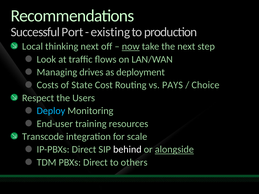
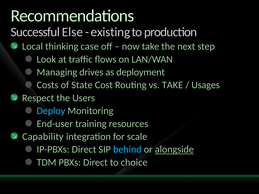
Port: Port -> Else
thinking next: next -> case
now underline: present -> none
vs PAYS: PAYS -> TAKE
Choice: Choice -> Usages
Transcode: Transcode -> Capability
behind colour: white -> light blue
others: others -> choice
